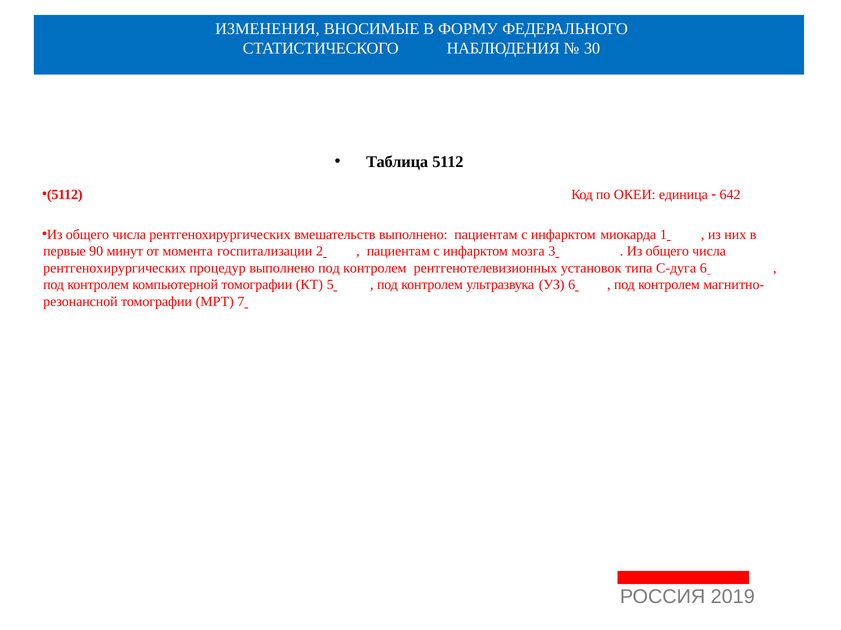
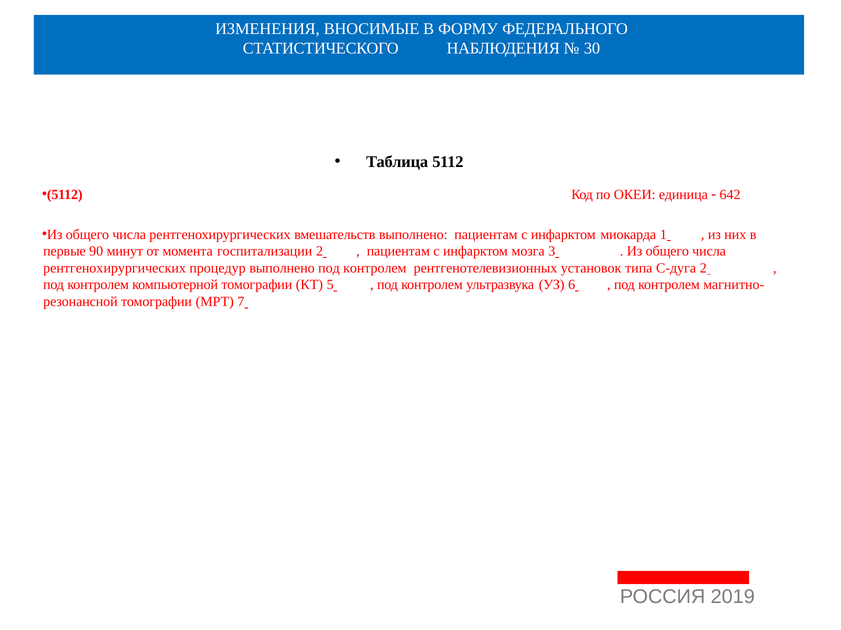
С-дуга 6: 6 -> 2
